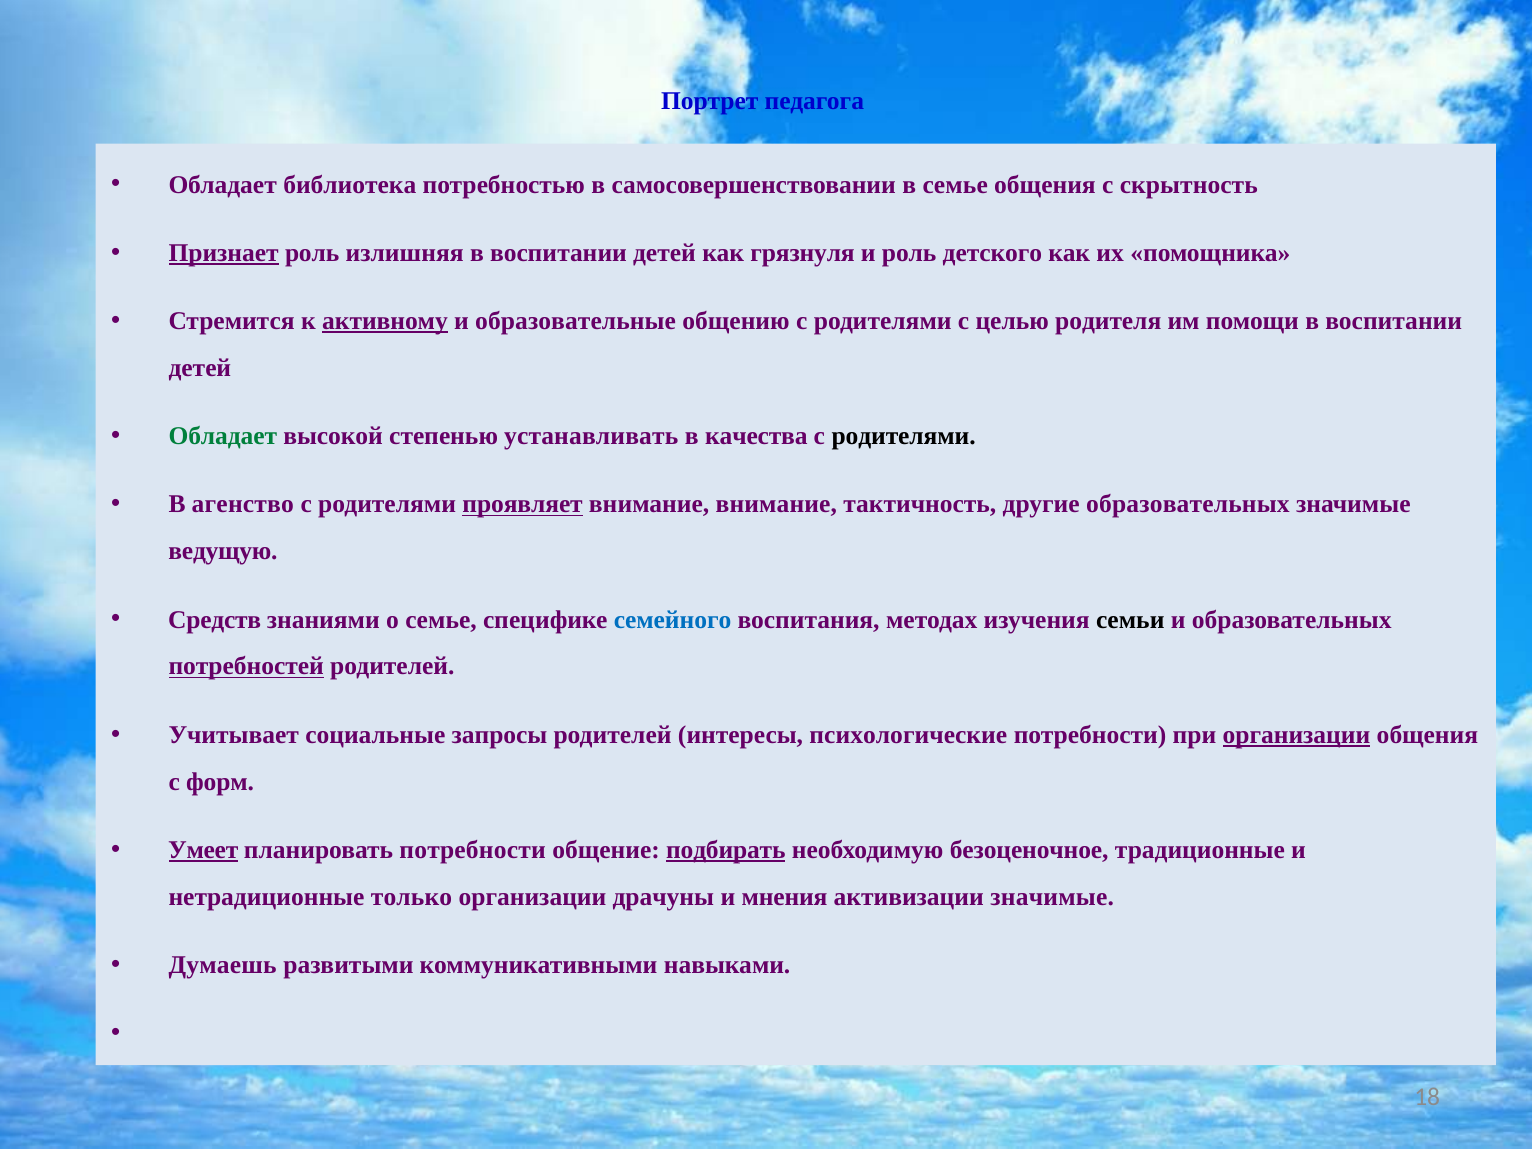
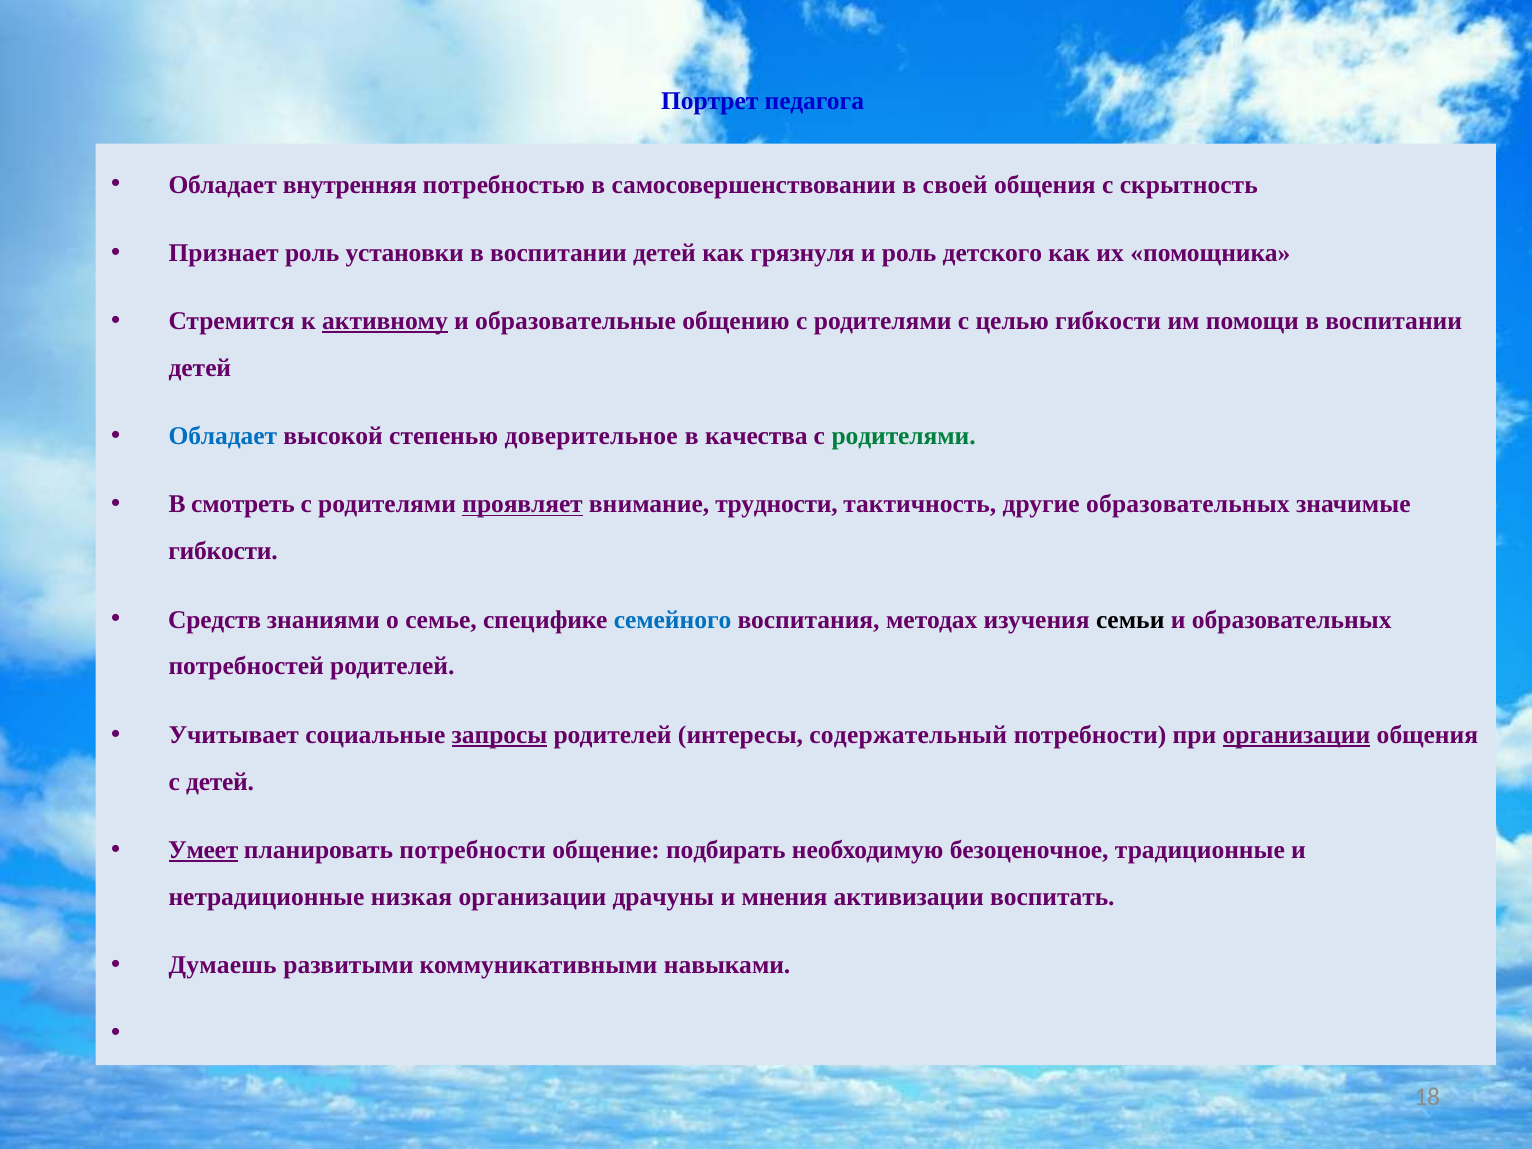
библиотека: библиотека -> внутренняя
в семье: семье -> своей
Признает underline: present -> none
излишняя: излишняя -> установки
целью родителя: родителя -> гибкости
Обладает at (223, 436) colour: green -> blue
устанавливать: устанавливать -> доверительное
родителями at (904, 436) colour: black -> green
агенство: агенство -> смотреть
внимание внимание: внимание -> трудности
ведущую at (223, 551): ведущую -> гибкости
потребностей underline: present -> none
запросы underline: none -> present
психологические: психологические -> содержательный
с форм: форм -> детей
подбирать underline: present -> none
только: только -> низкая
активизации значимые: значимые -> воспитать
